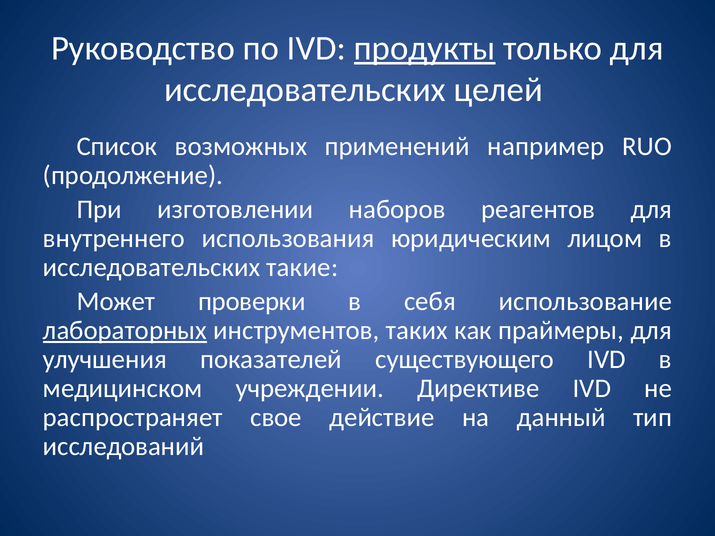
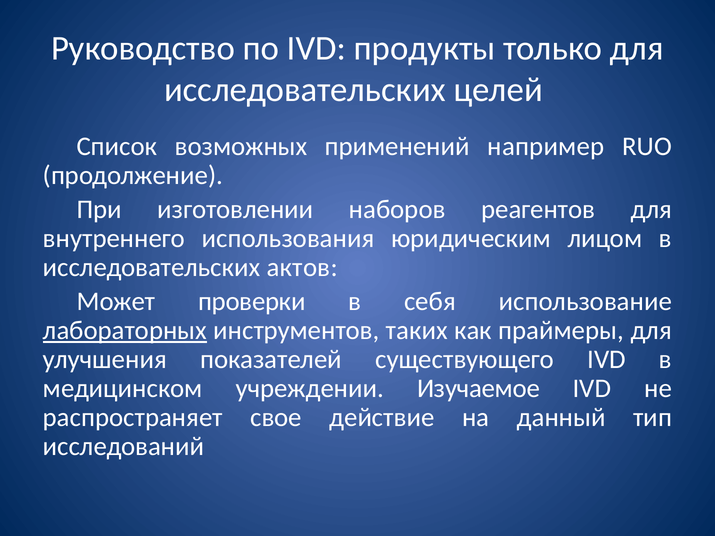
продукты underline: present -> none
такие: такие -> актов
Директиве: Директиве -> Изучаемое
